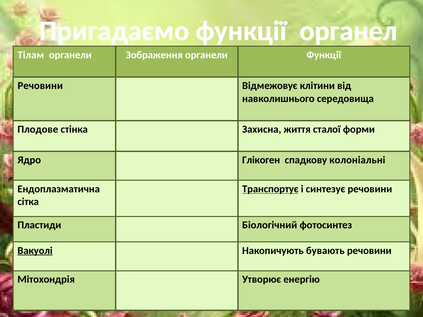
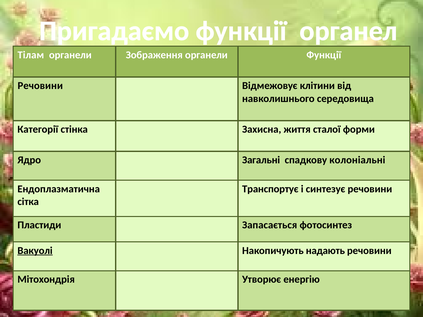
Плодове: Плодове -> Категорії
Глікоген: Глікоген -> Загальні
Транспортує underline: present -> none
Біологічний: Біологічний -> Запасається
бувають: бувають -> надають
